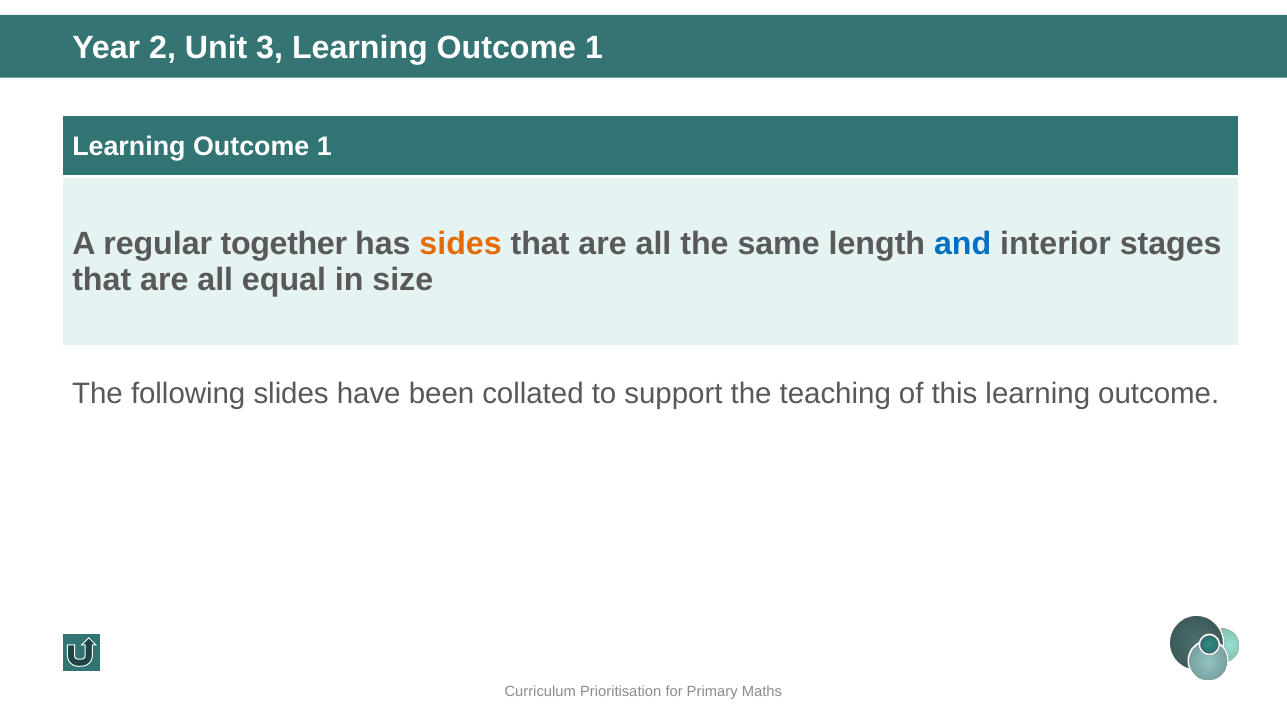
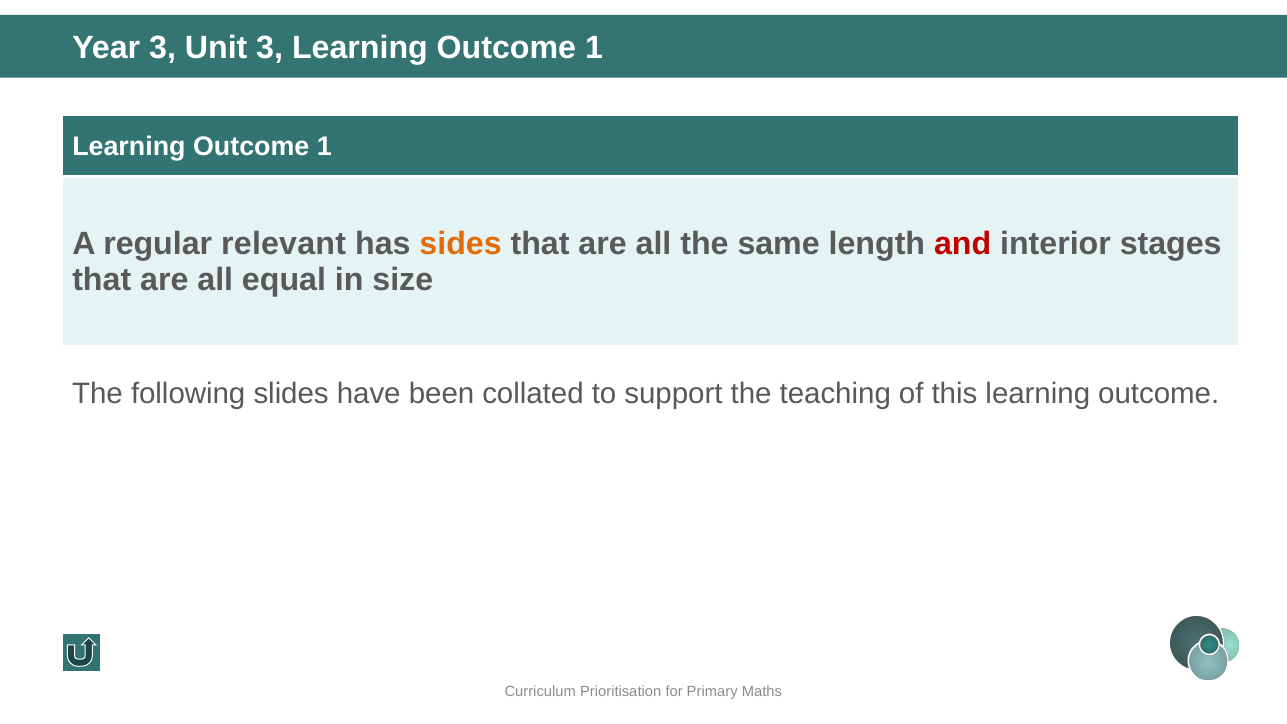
Year 2: 2 -> 3
together: together -> relevant
and colour: blue -> red
